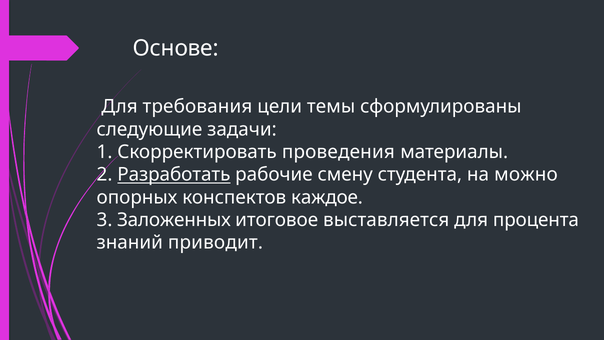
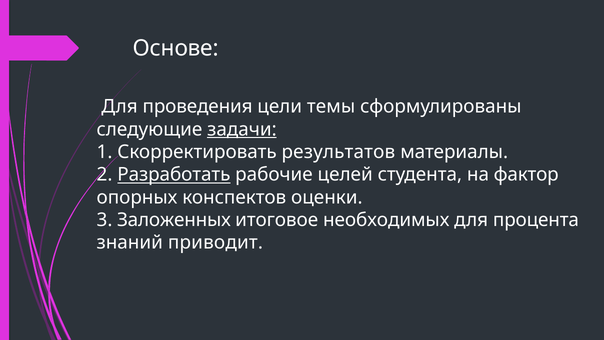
требования: требования -> проведения
задачи underline: none -> present
проведения: проведения -> результатов
смену: смену -> целей
можно: можно -> фактор
каждое: каждое -> оценки
выставляется: выставляется -> необходимых
